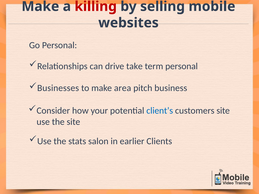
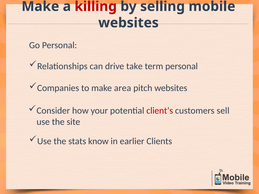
Businesses: Businesses -> Companies
pitch business: business -> websites
client’s colour: blue -> red
customers site: site -> sell
salon: salon -> know
